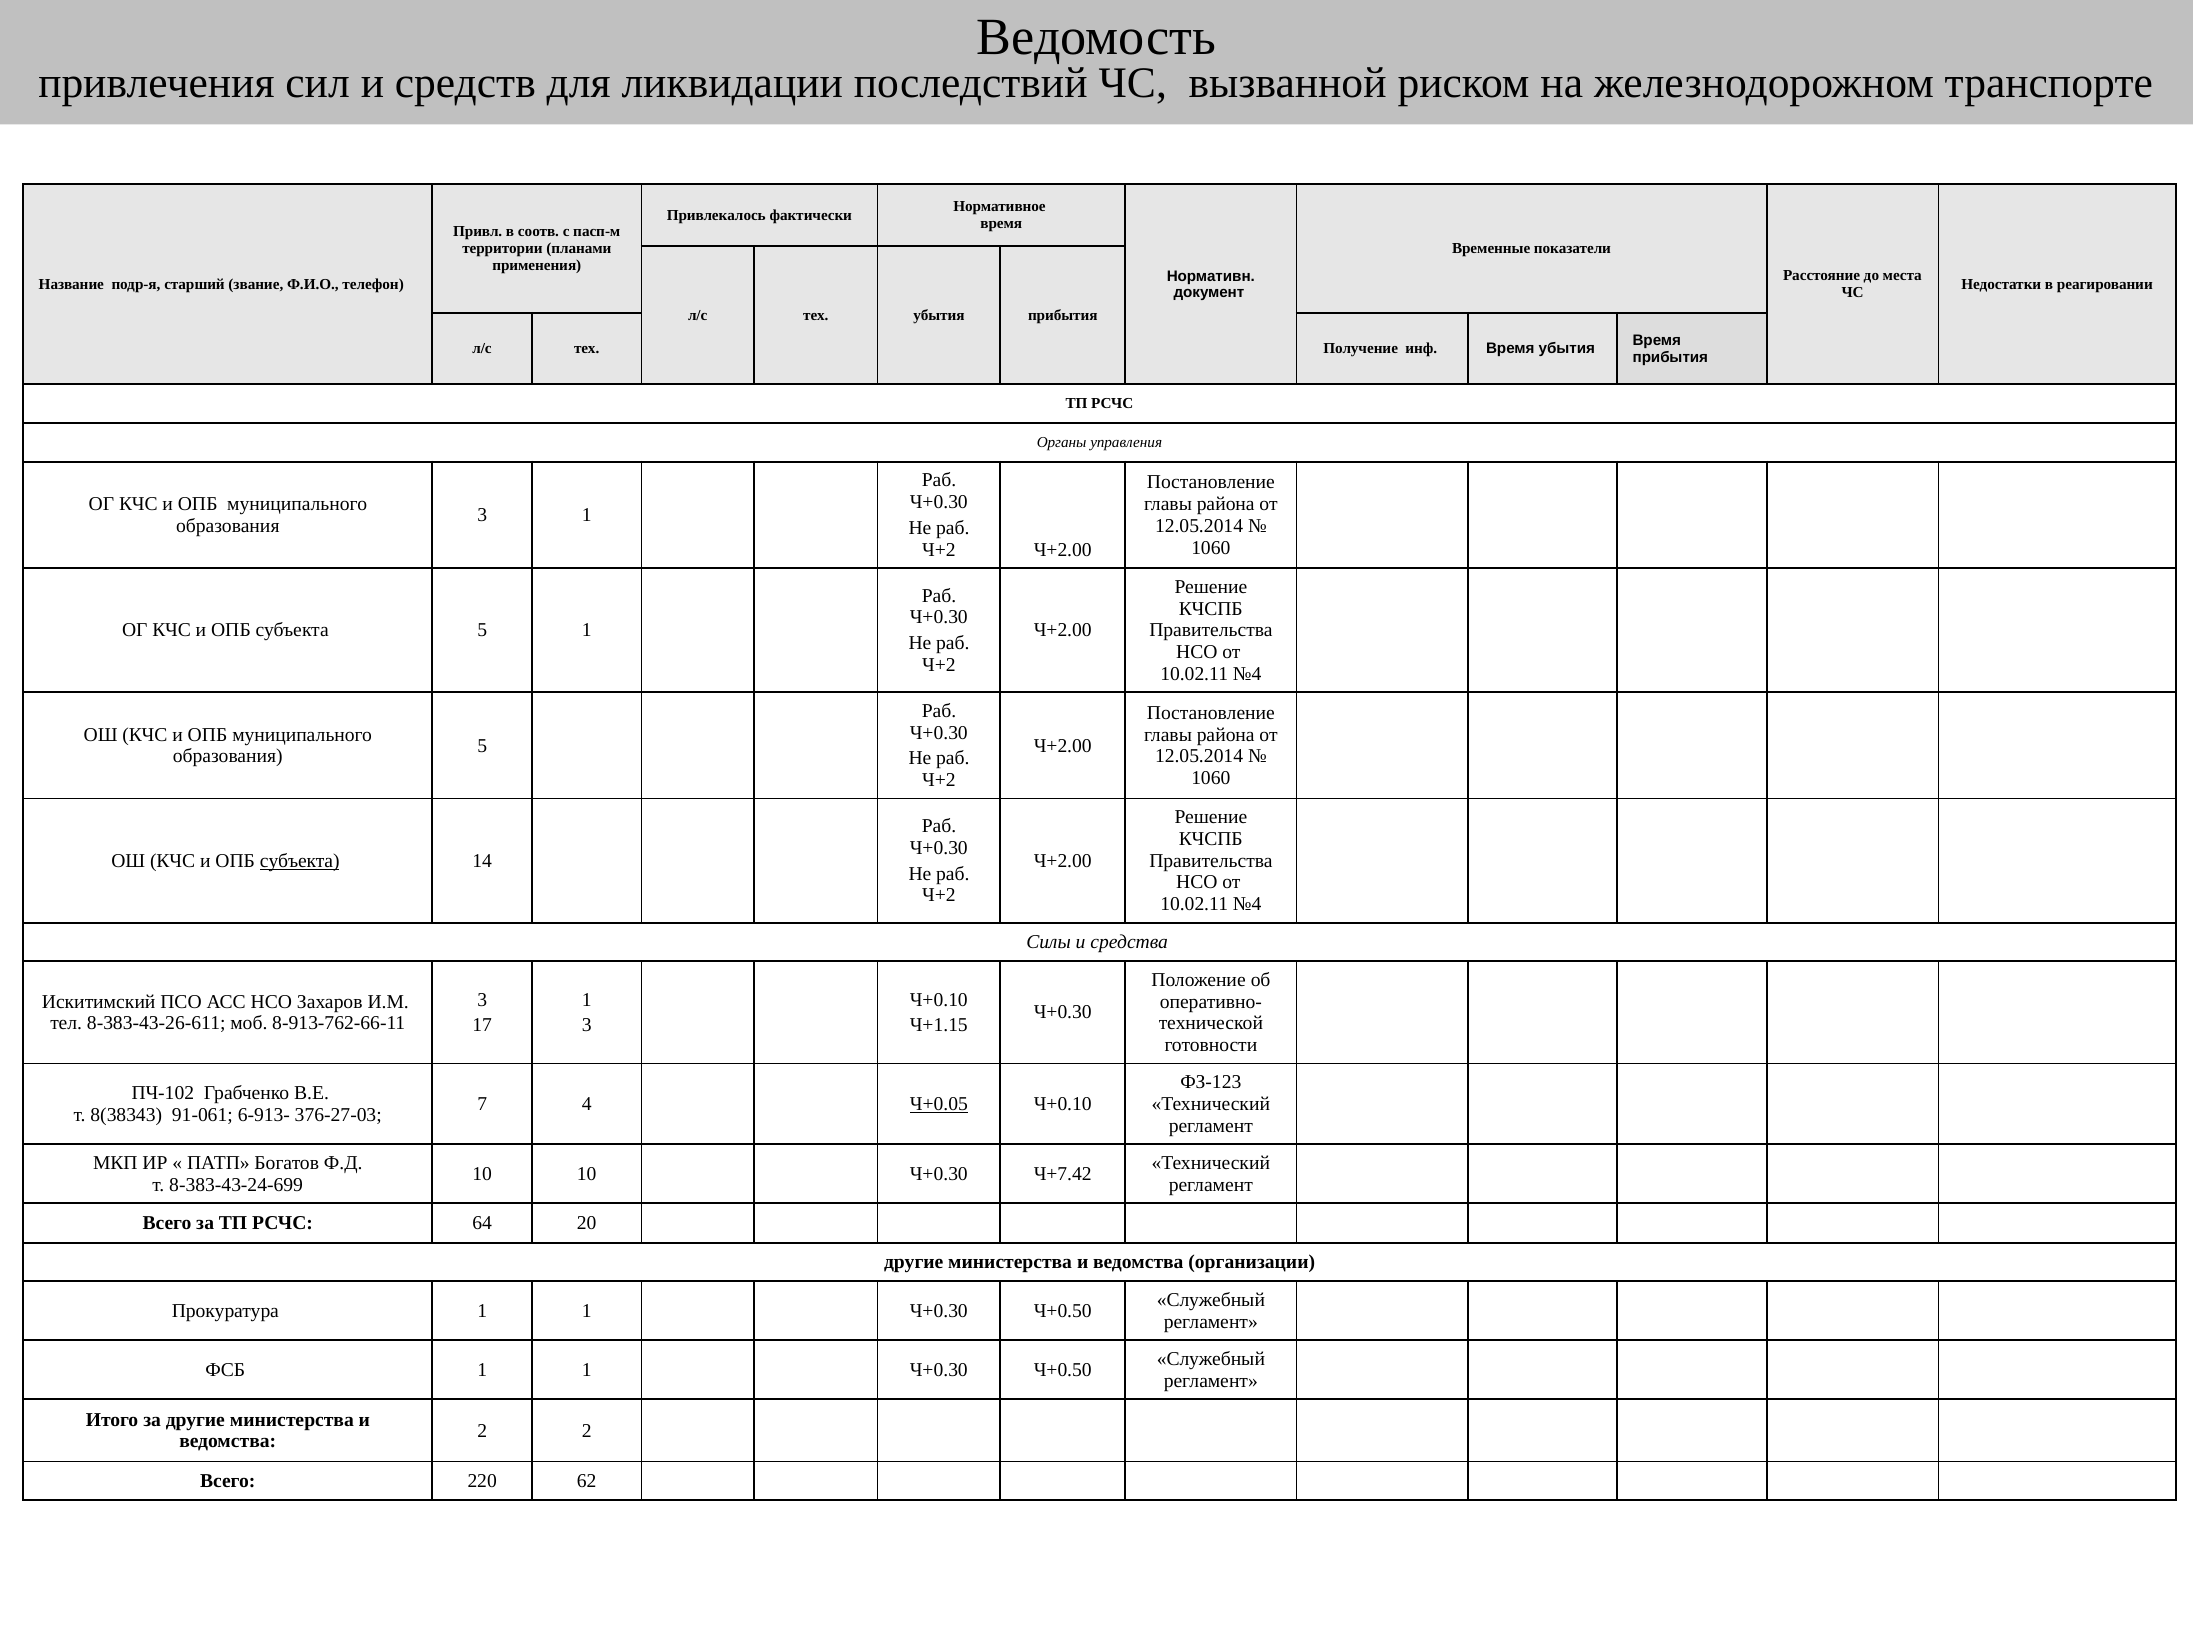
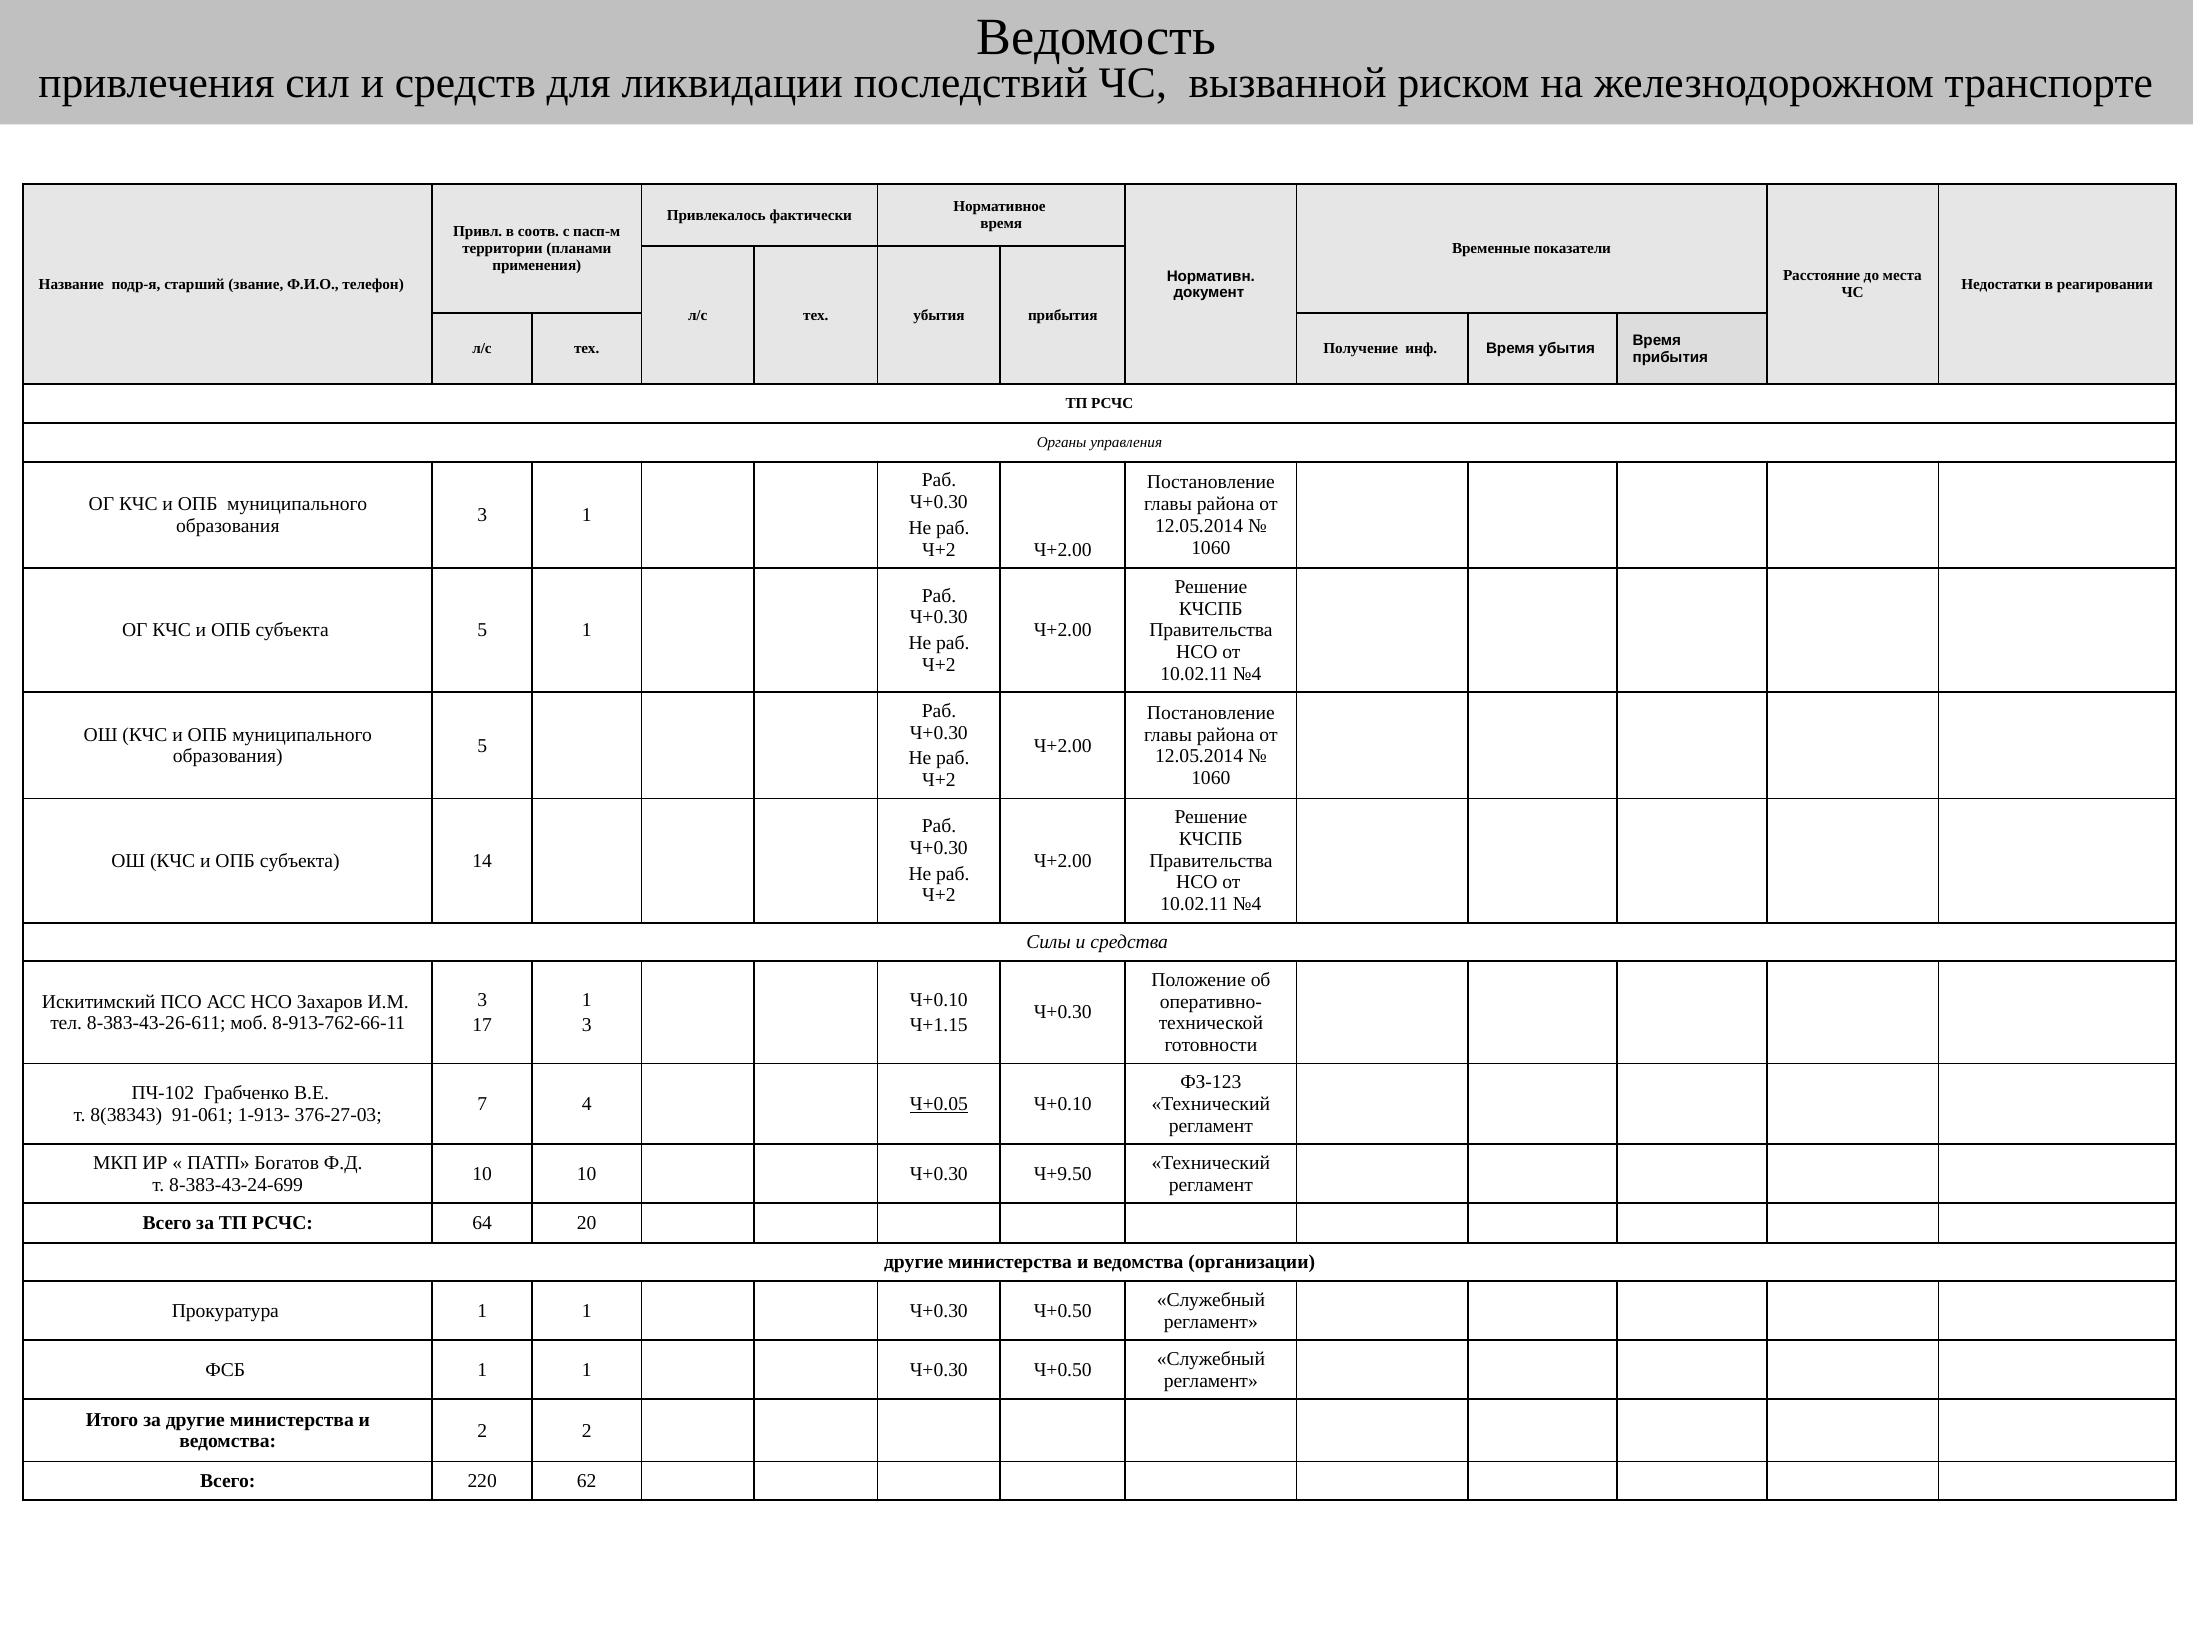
субъекта at (300, 861) underline: present -> none
6-913-: 6-913- -> 1-913-
Ч+7.42: Ч+7.42 -> Ч+9.50
